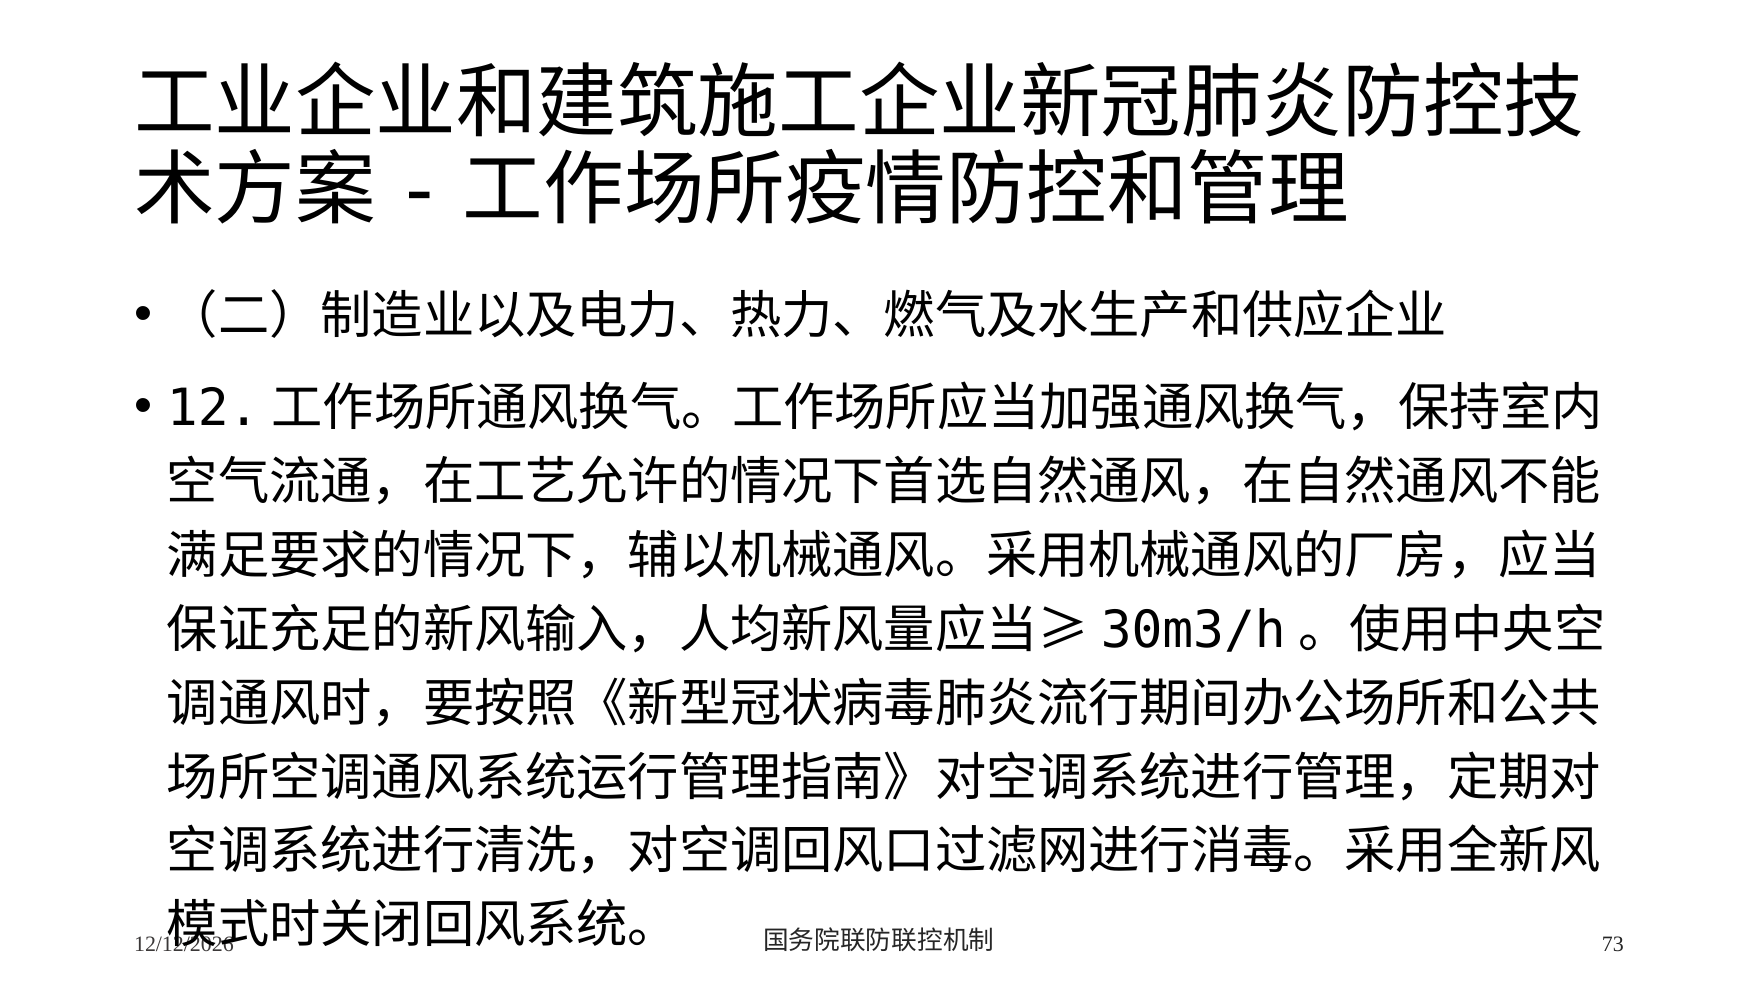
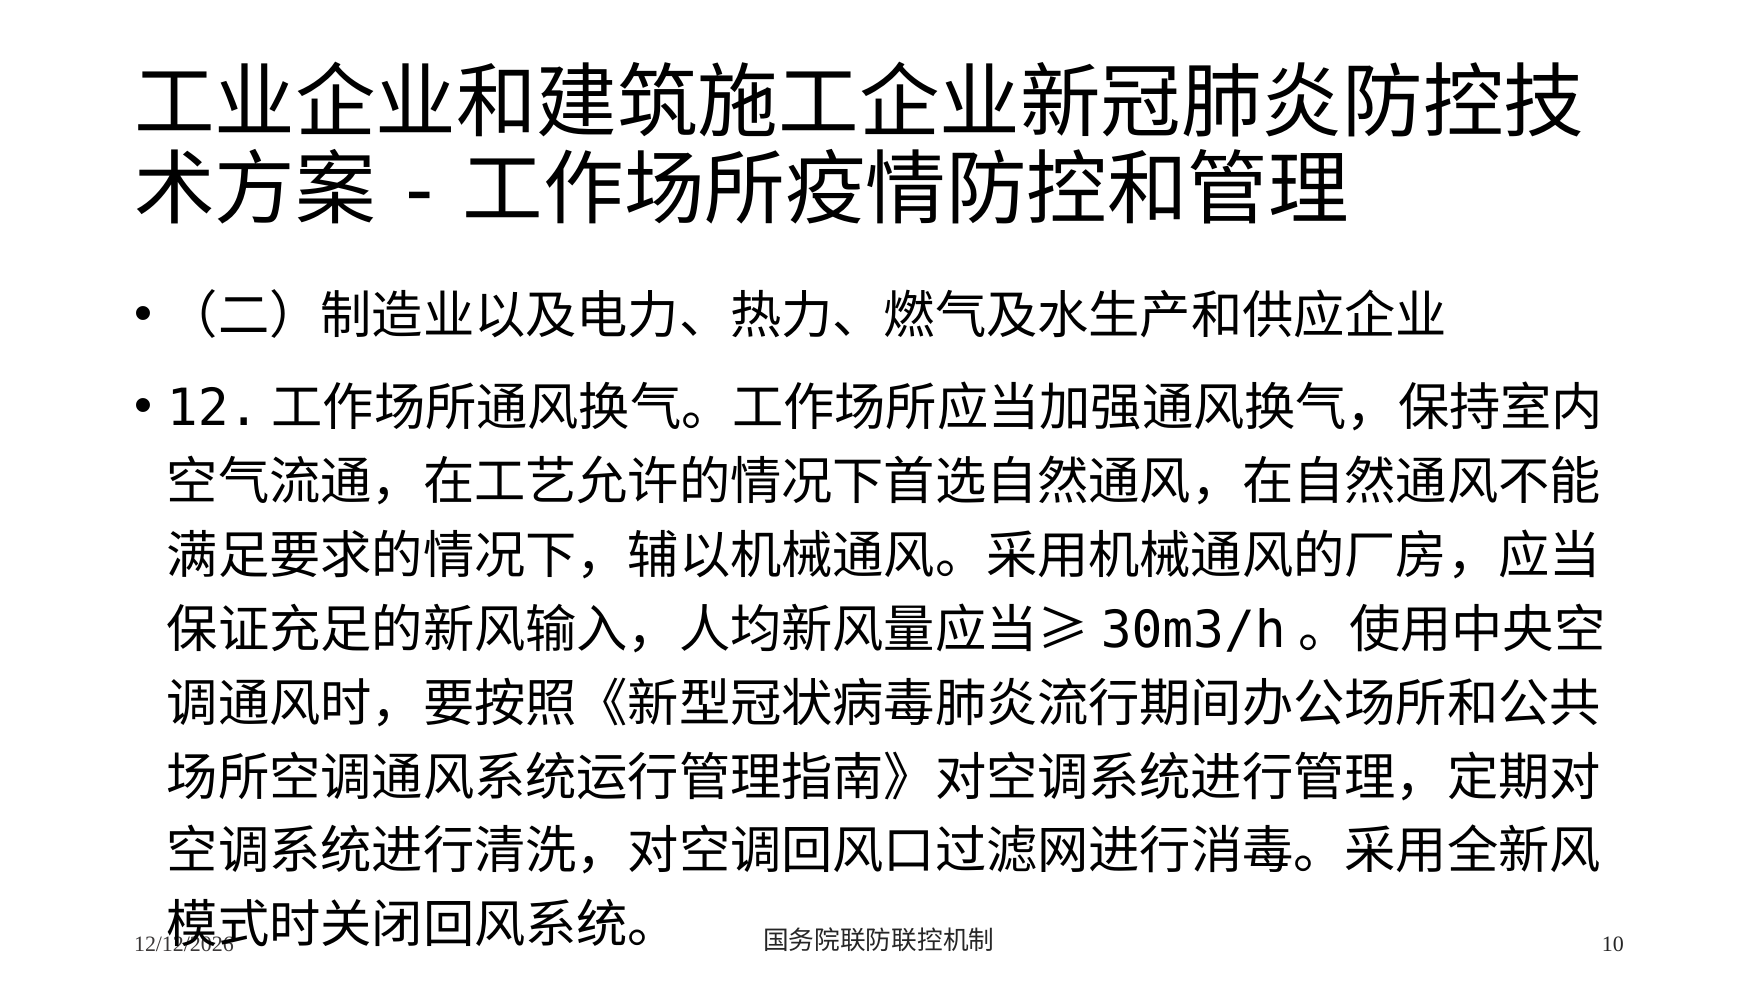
73: 73 -> 10
